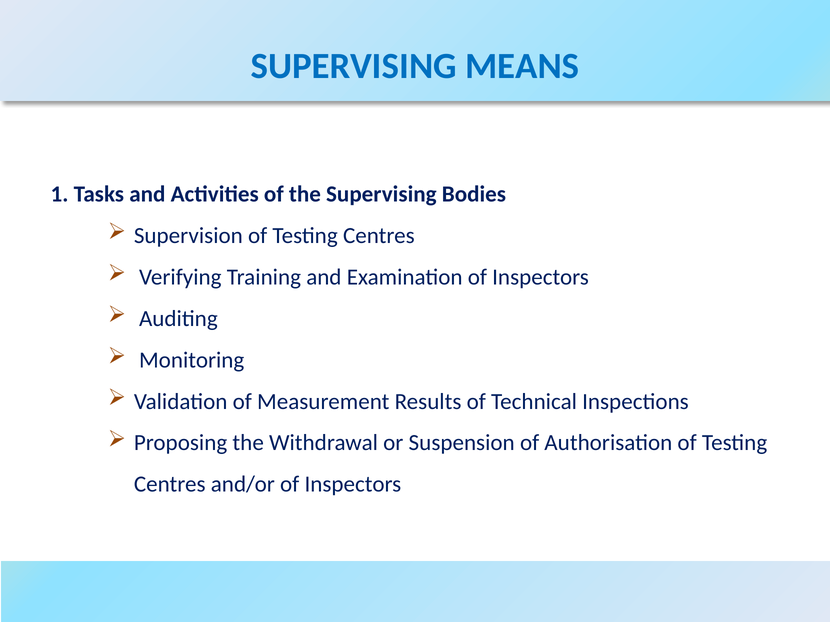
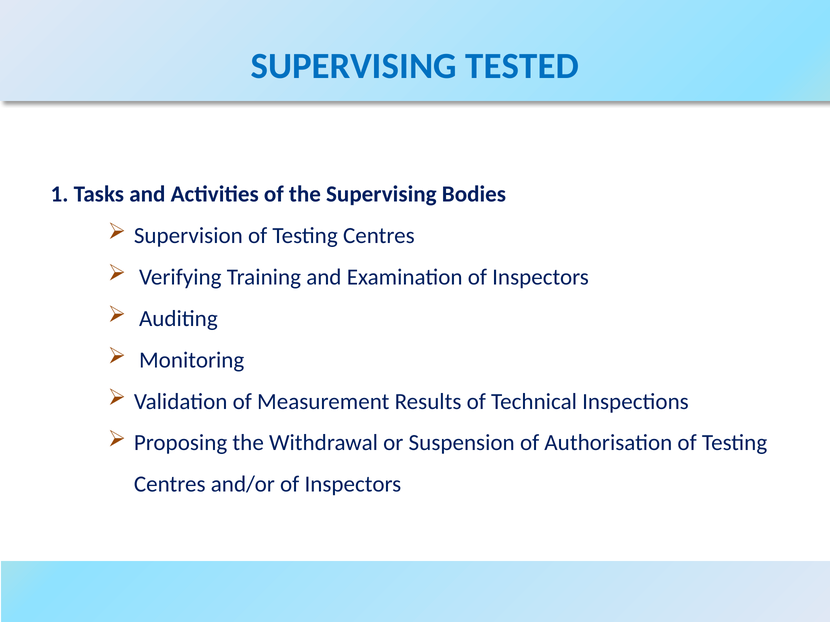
MEANS: MEANS -> TESTED
